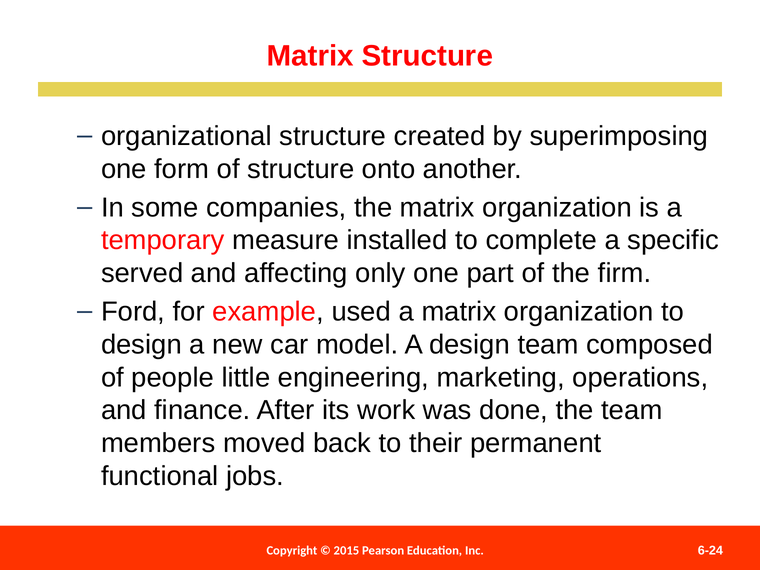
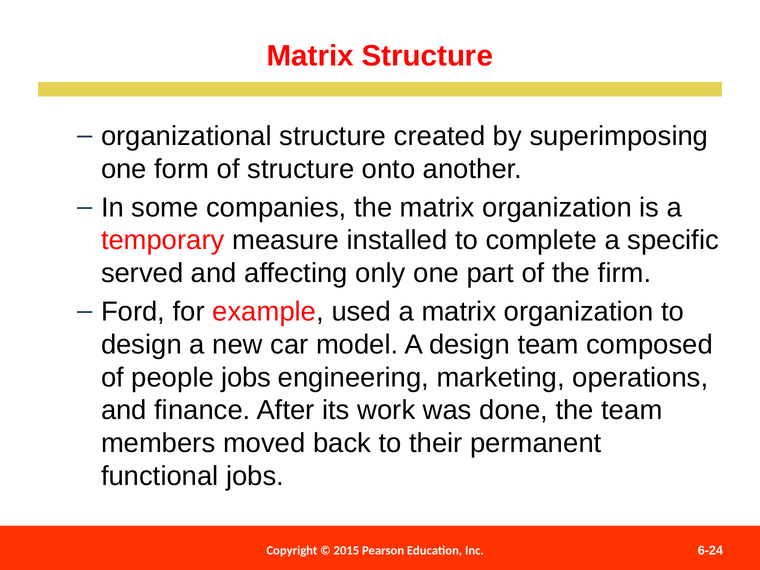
people little: little -> jobs
